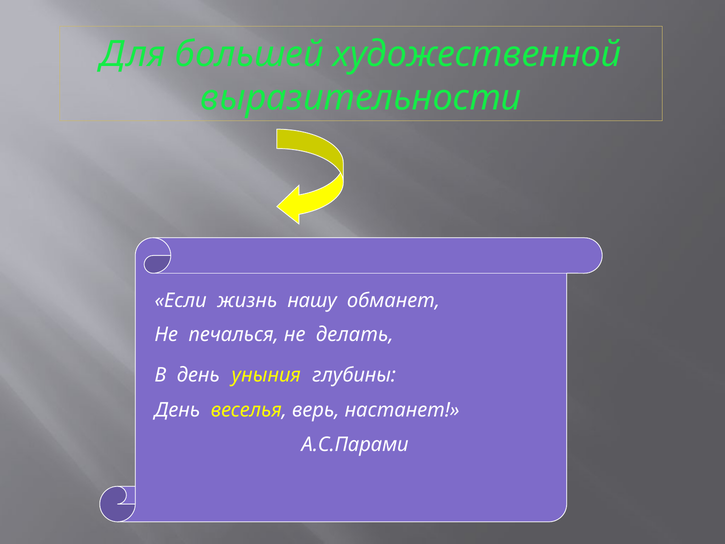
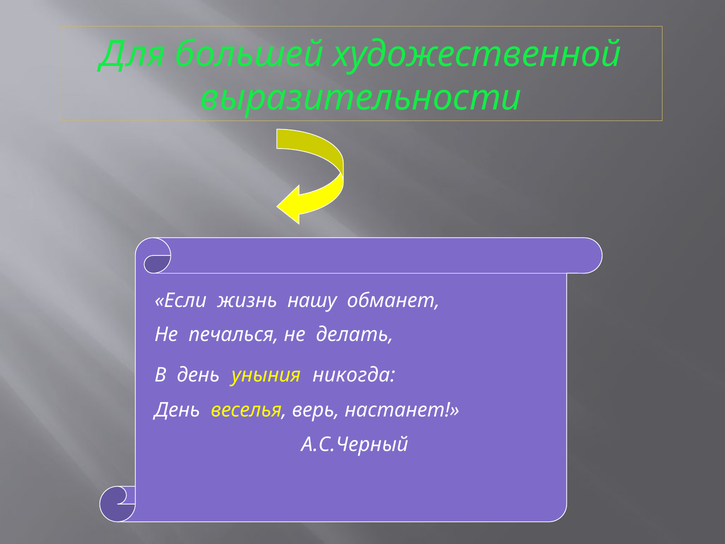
глубины: глубины -> никогда
А.С.Парами: А.С.Парами -> А.С.Черный
